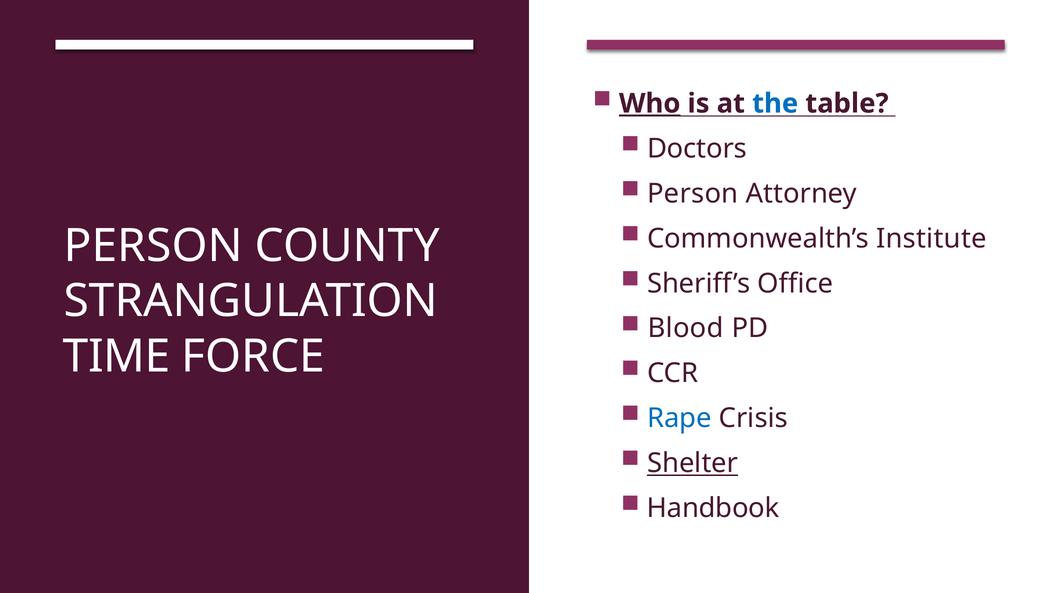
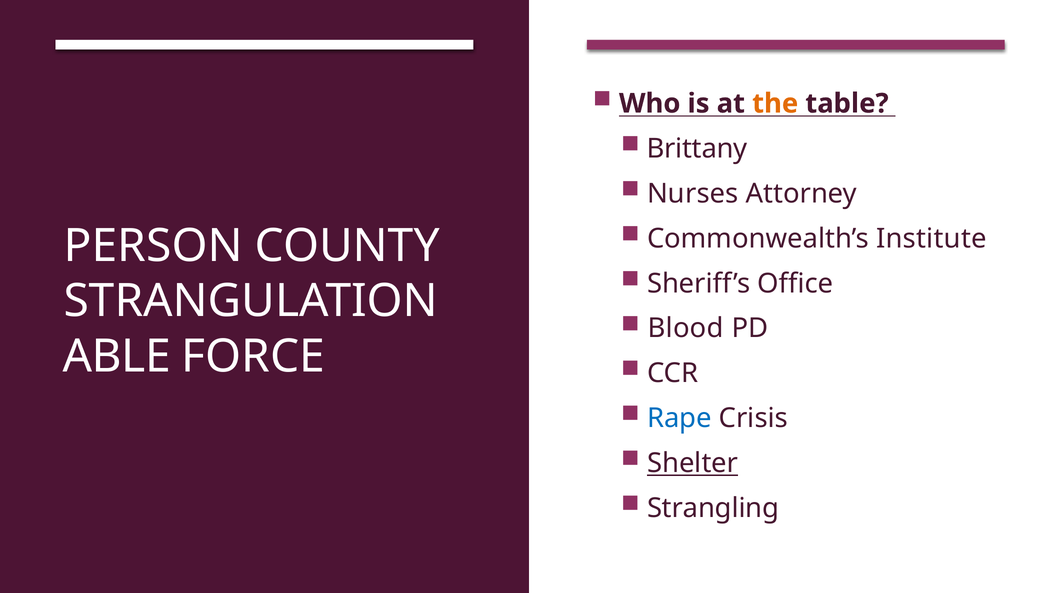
Who underline: present -> none
the colour: blue -> orange
Doctors: Doctors -> Brittany
Person at (693, 194): Person -> Nurses
TIME: TIME -> ABLE
Handbook: Handbook -> Strangling
